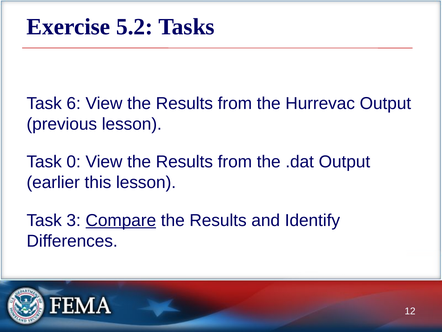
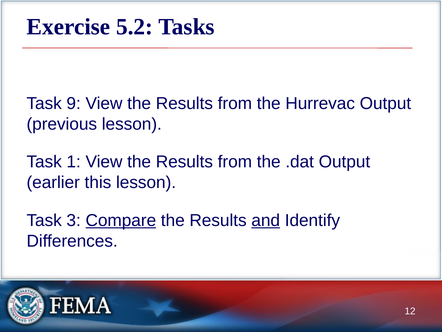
6: 6 -> 9
0: 0 -> 1
and underline: none -> present
